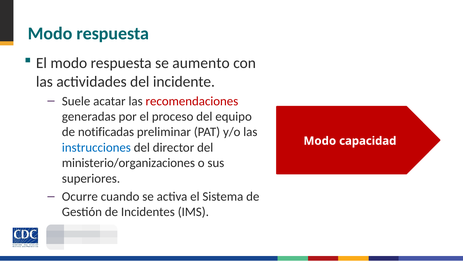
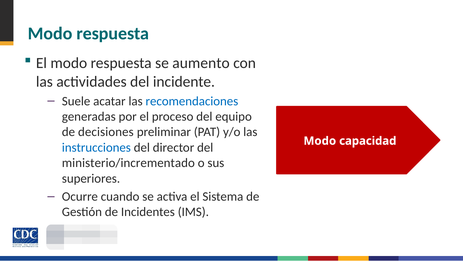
recomendaciones colour: red -> blue
notificadas: notificadas -> decisiones
ministerio/organizaciones: ministerio/organizaciones -> ministerio/incrementado
